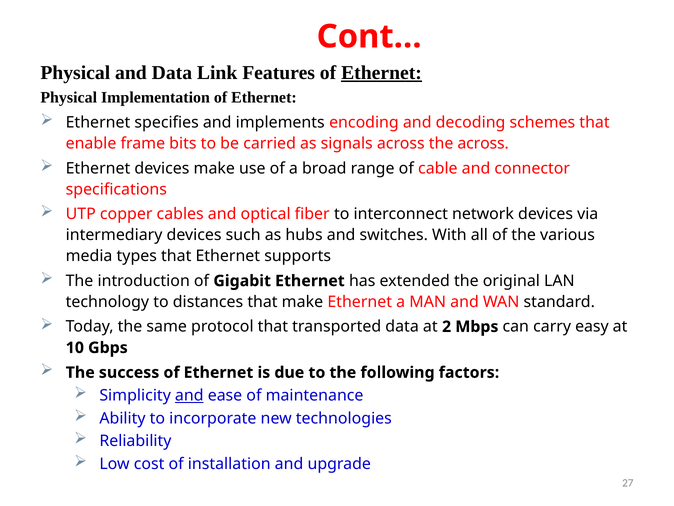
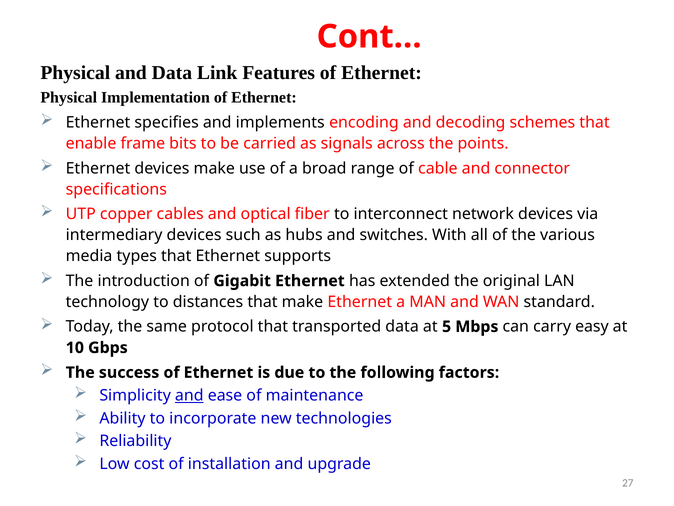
Ethernet at (382, 73) underline: present -> none
the across: across -> points
2: 2 -> 5
